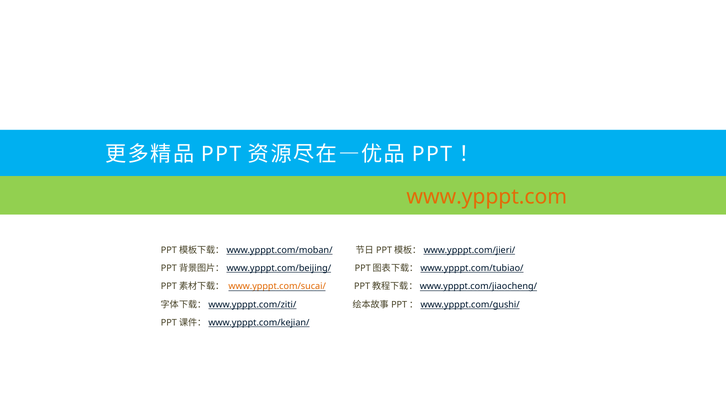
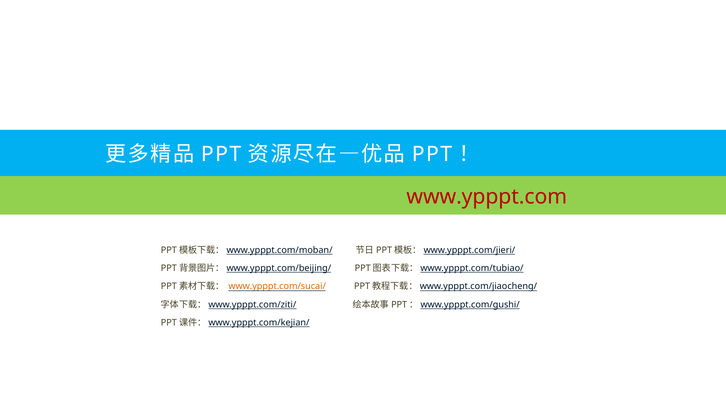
www.ypppt.com colour: orange -> red
